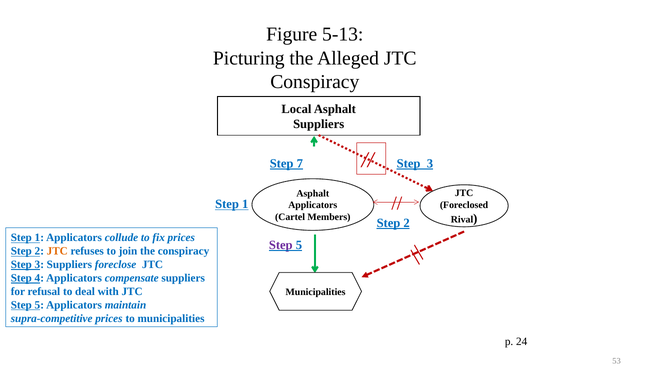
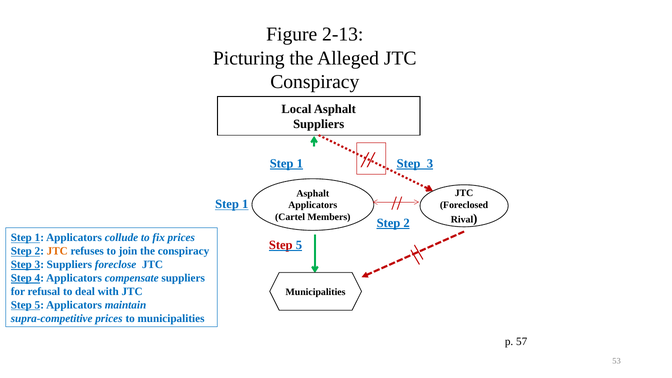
5-13: 5-13 -> 2-13
7 at (300, 163): 7 -> 1
Step at (281, 245) colour: purple -> red
24: 24 -> 57
